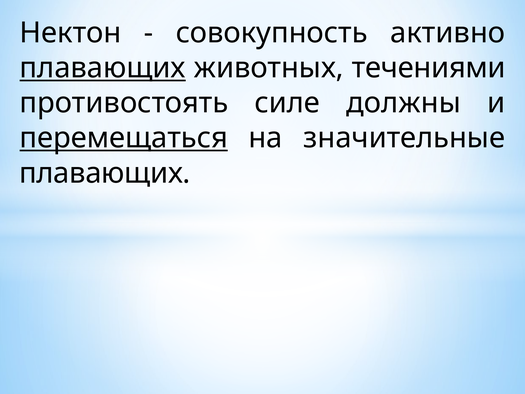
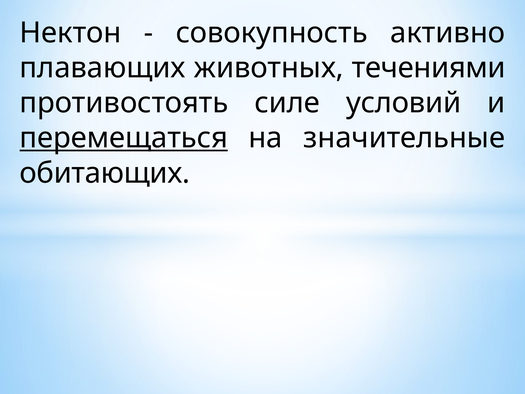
плавающих at (103, 68) underline: present -> none
должны: должны -> условий
плавающих at (105, 173): плавающих -> обитающих
